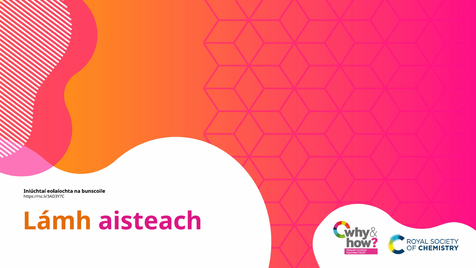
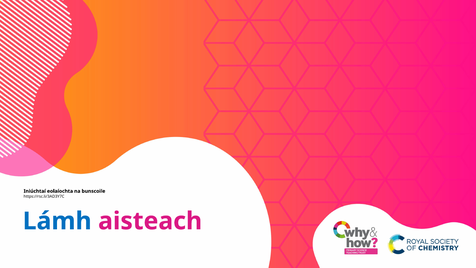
Lámh colour: orange -> blue
